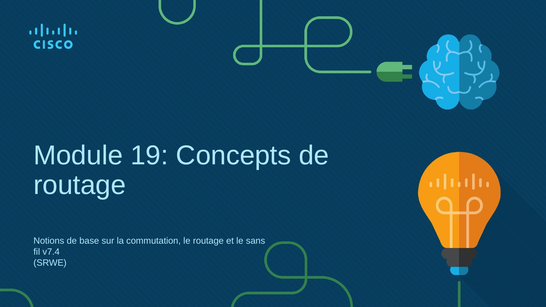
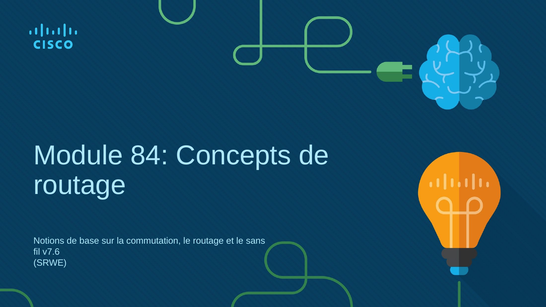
19: 19 -> 84
v7.4: v7.4 -> v7.6
